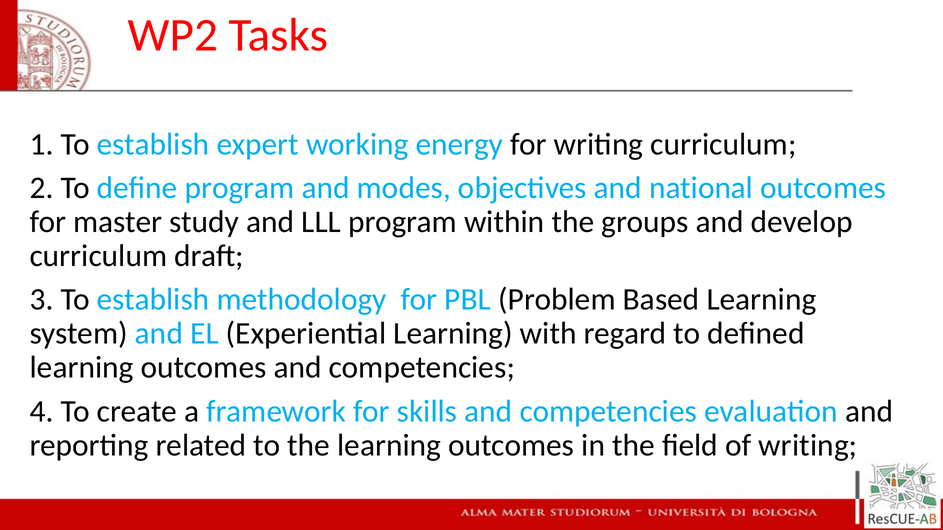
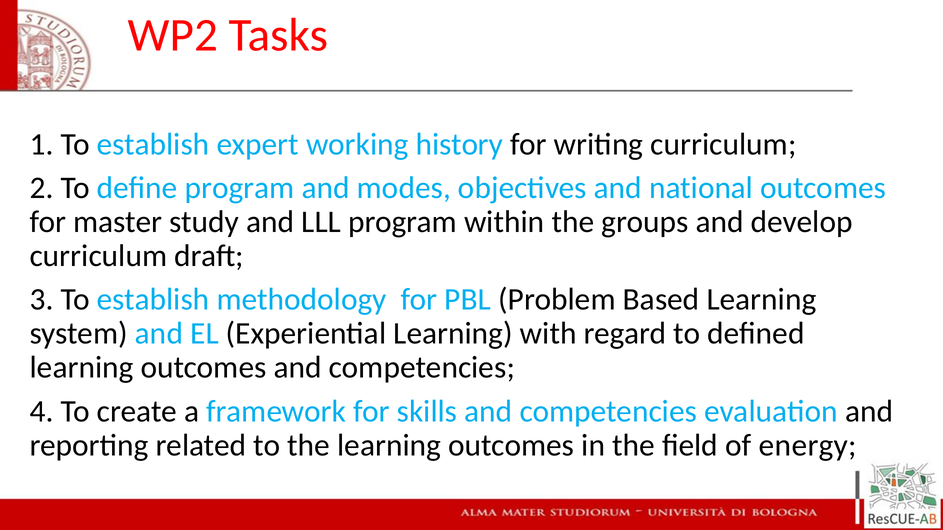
energy: energy -> history
of writing: writing -> energy
